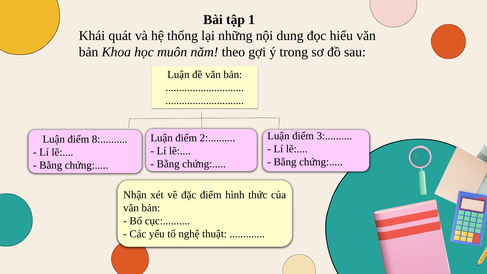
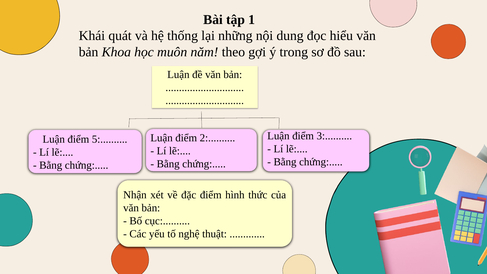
8: 8 -> 5
